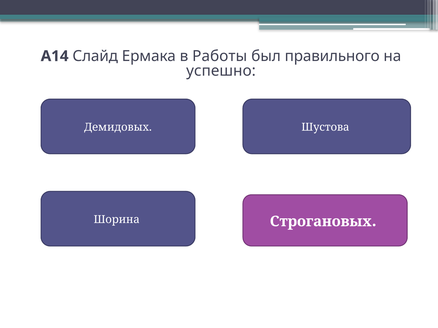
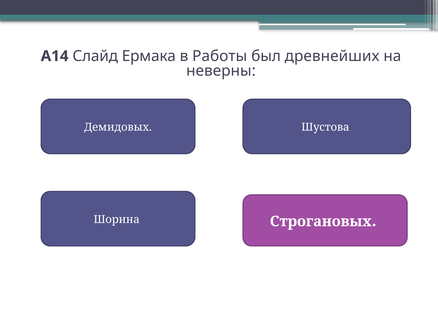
правильного: правильного -> древнейших
успешно: успешно -> неверны
